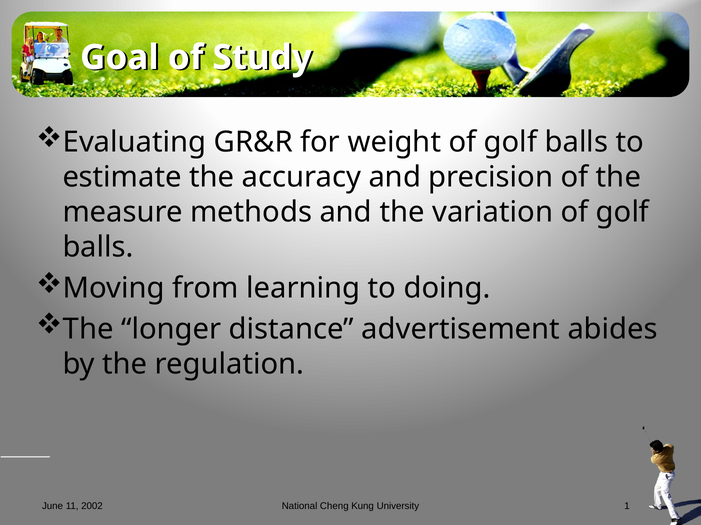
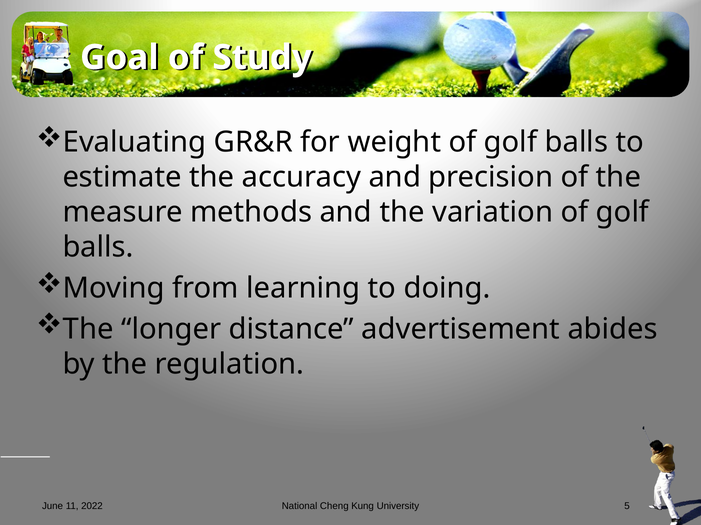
2002: 2002 -> 2022
1: 1 -> 5
